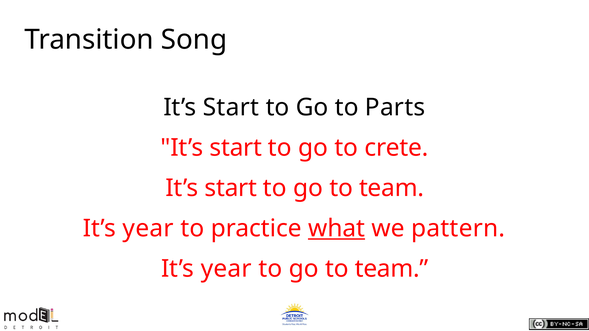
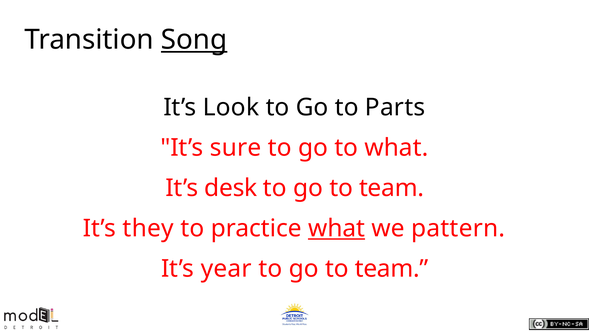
Song underline: none -> present
Start at (231, 108): Start -> Look
start at (236, 148): start -> sure
to crete: crete -> what
start at (231, 188): start -> desk
year at (148, 229): year -> they
